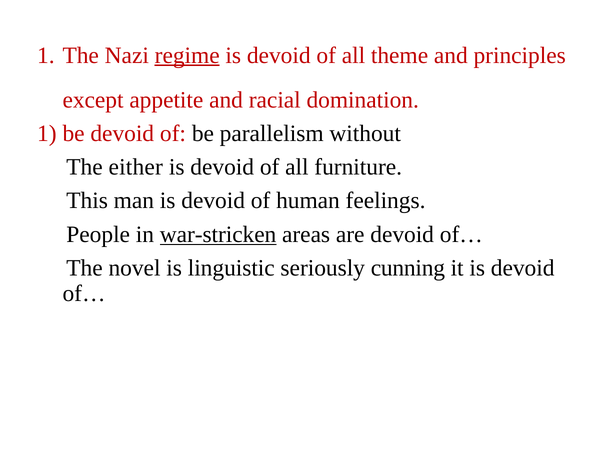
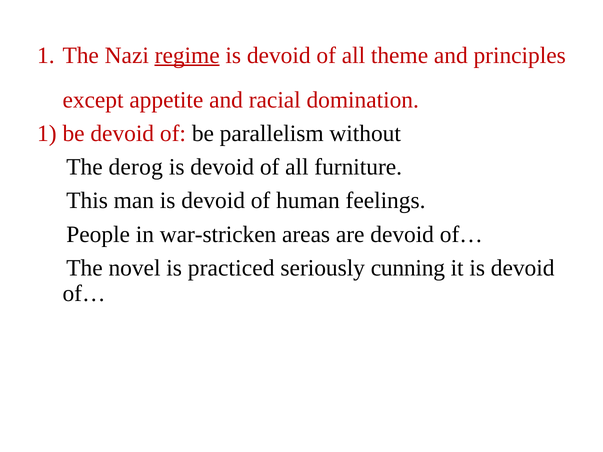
either: either -> derog
war-stricken underline: present -> none
linguistic: linguistic -> practiced
